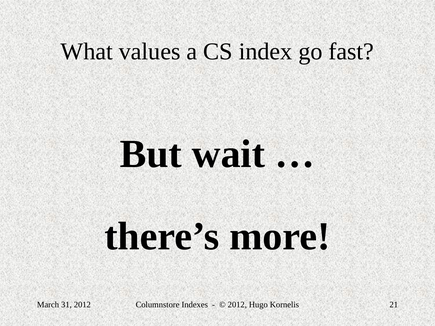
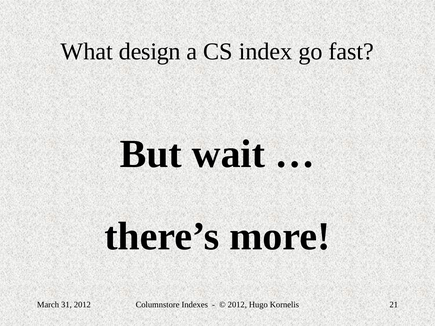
values: values -> design
